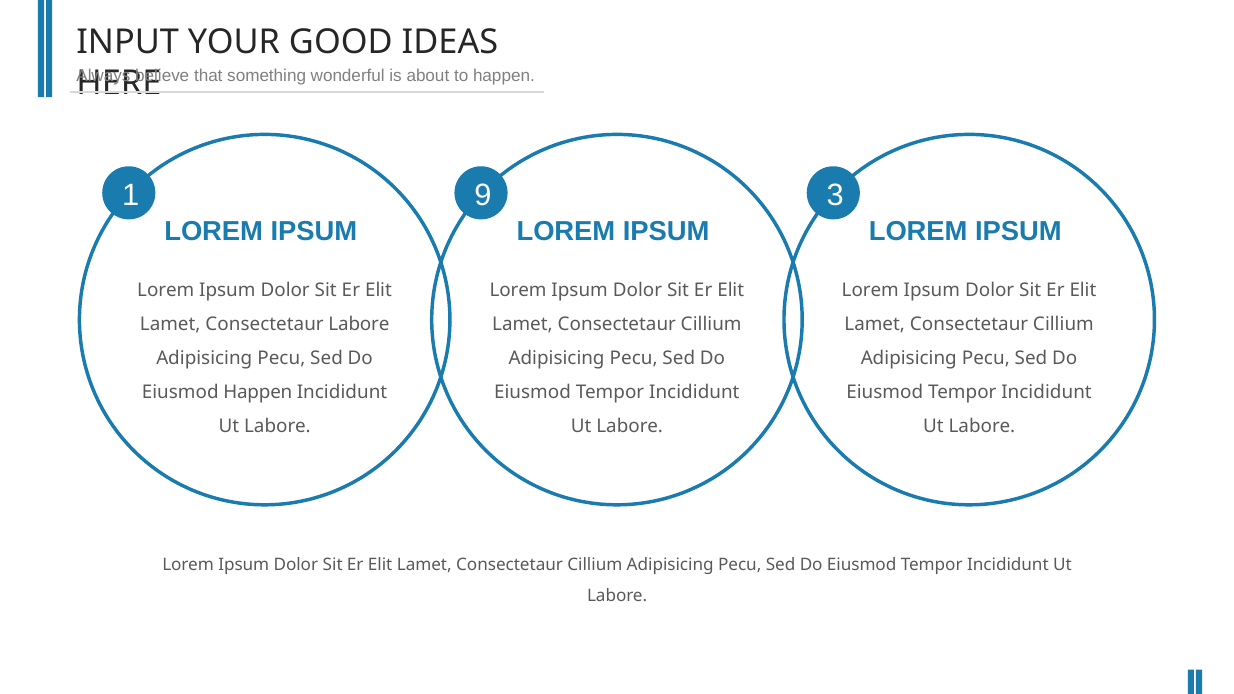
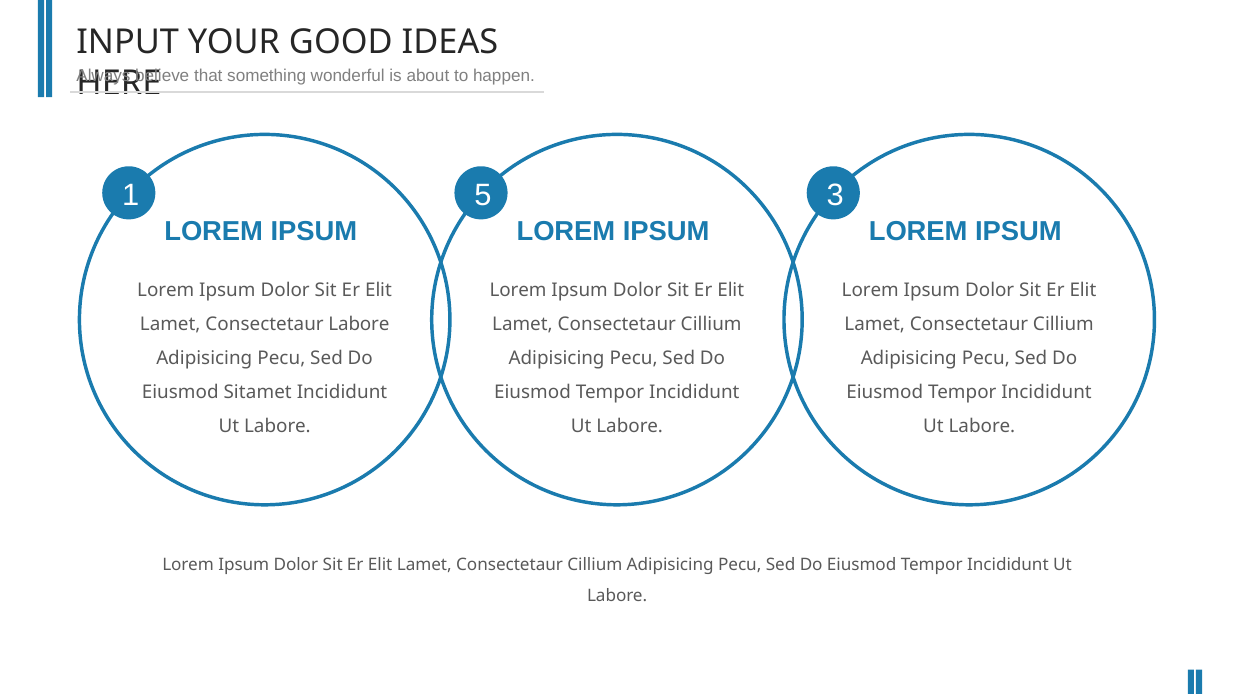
9: 9 -> 5
Eiusmod Happen: Happen -> Sitamet
